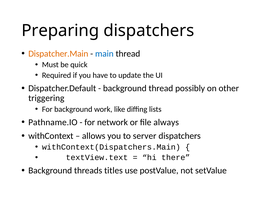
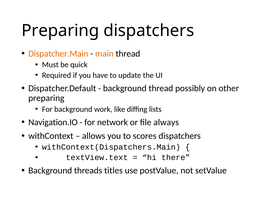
main colour: blue -> orange
triggering at (46, 98): triggering -> preparing
Pathname.IO: Pathname.IO -> Navigation.IO
server: server -> scores
